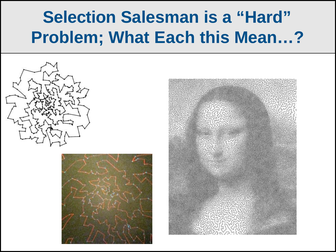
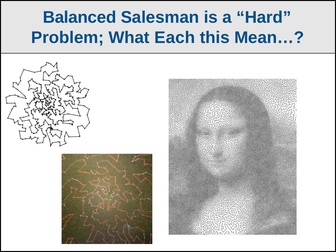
Selection: Selection -> Balanced
